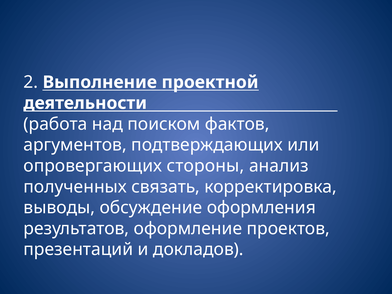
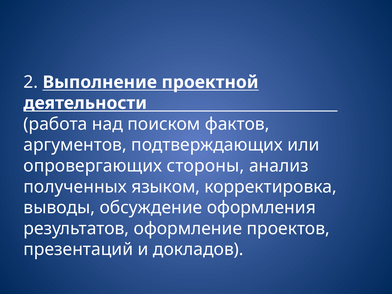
связать: связать -> языком
